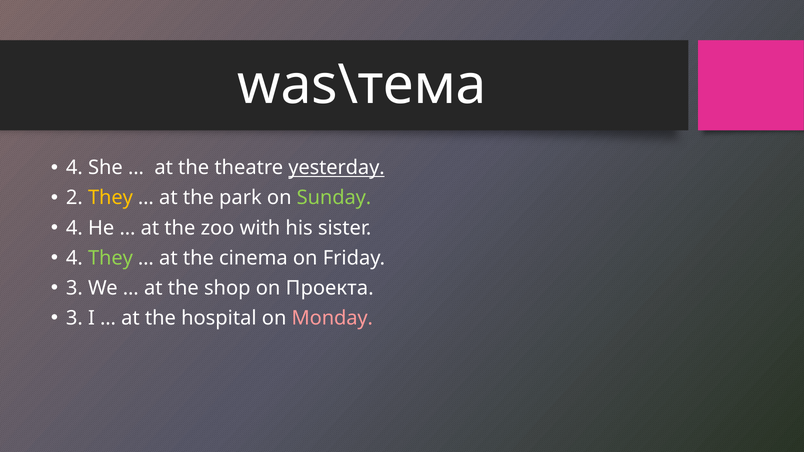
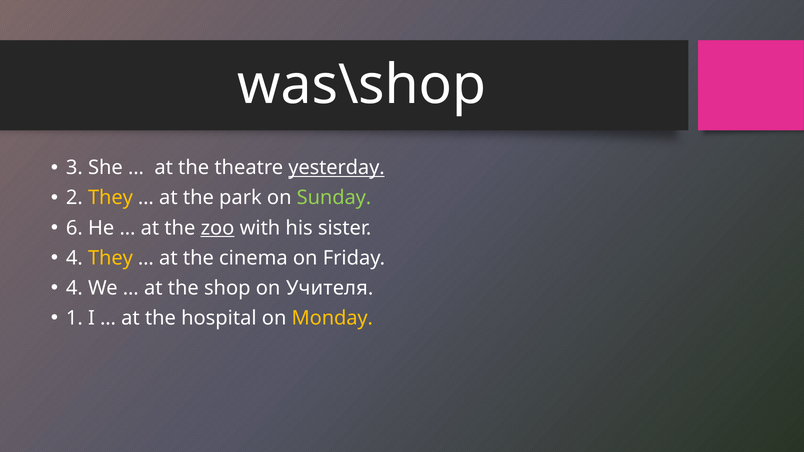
was\тема: was\тема -> was\shop
4 at (74, 168): 4 -> 3
4 at (74, 228): 4 -> 6
zoo underline: none -> present
They at (110, 258) colour: light green -> yellow
3 at (74, 288): 3 -> 4
Проекта: Проекта -> Учителя
3 at (74, 318): 3 -> 1
Monday colour: pink -> yellow
